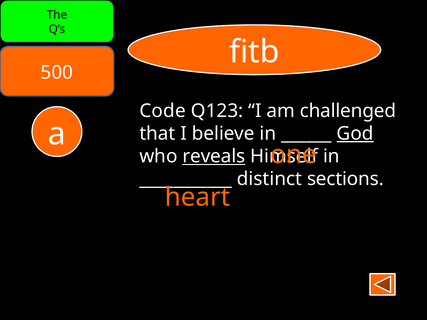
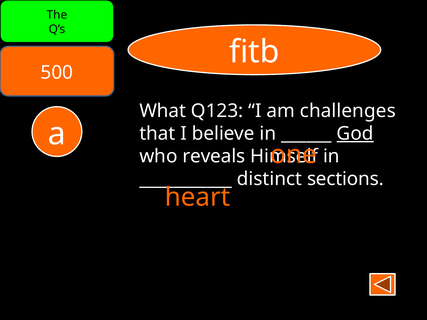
Code: Code -> What
challenged: challenged -> challenges
reveals underline: present -> none
